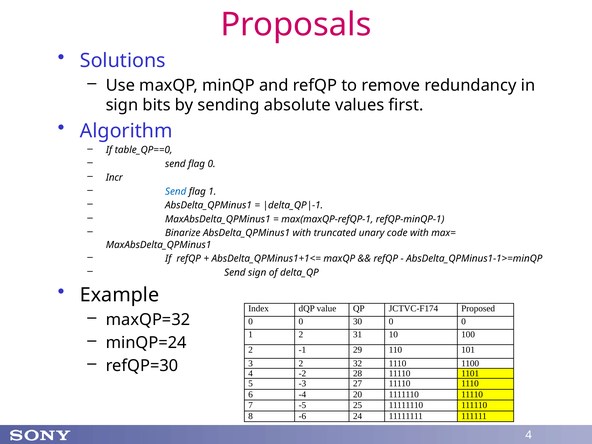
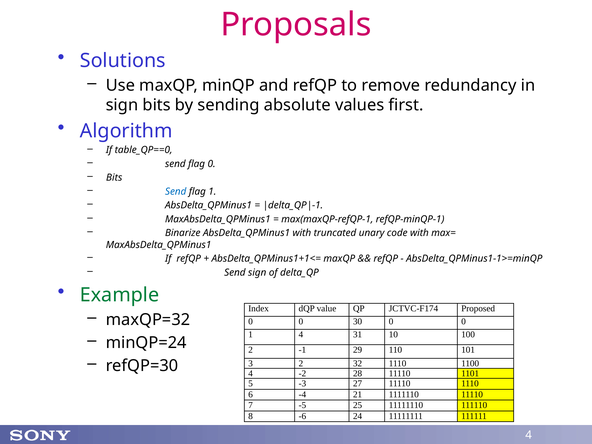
Incr at (114, 178): Incr -> Bits
Example colour: black -> green
1 2: 2 -> 4
20: 20 -> 21
